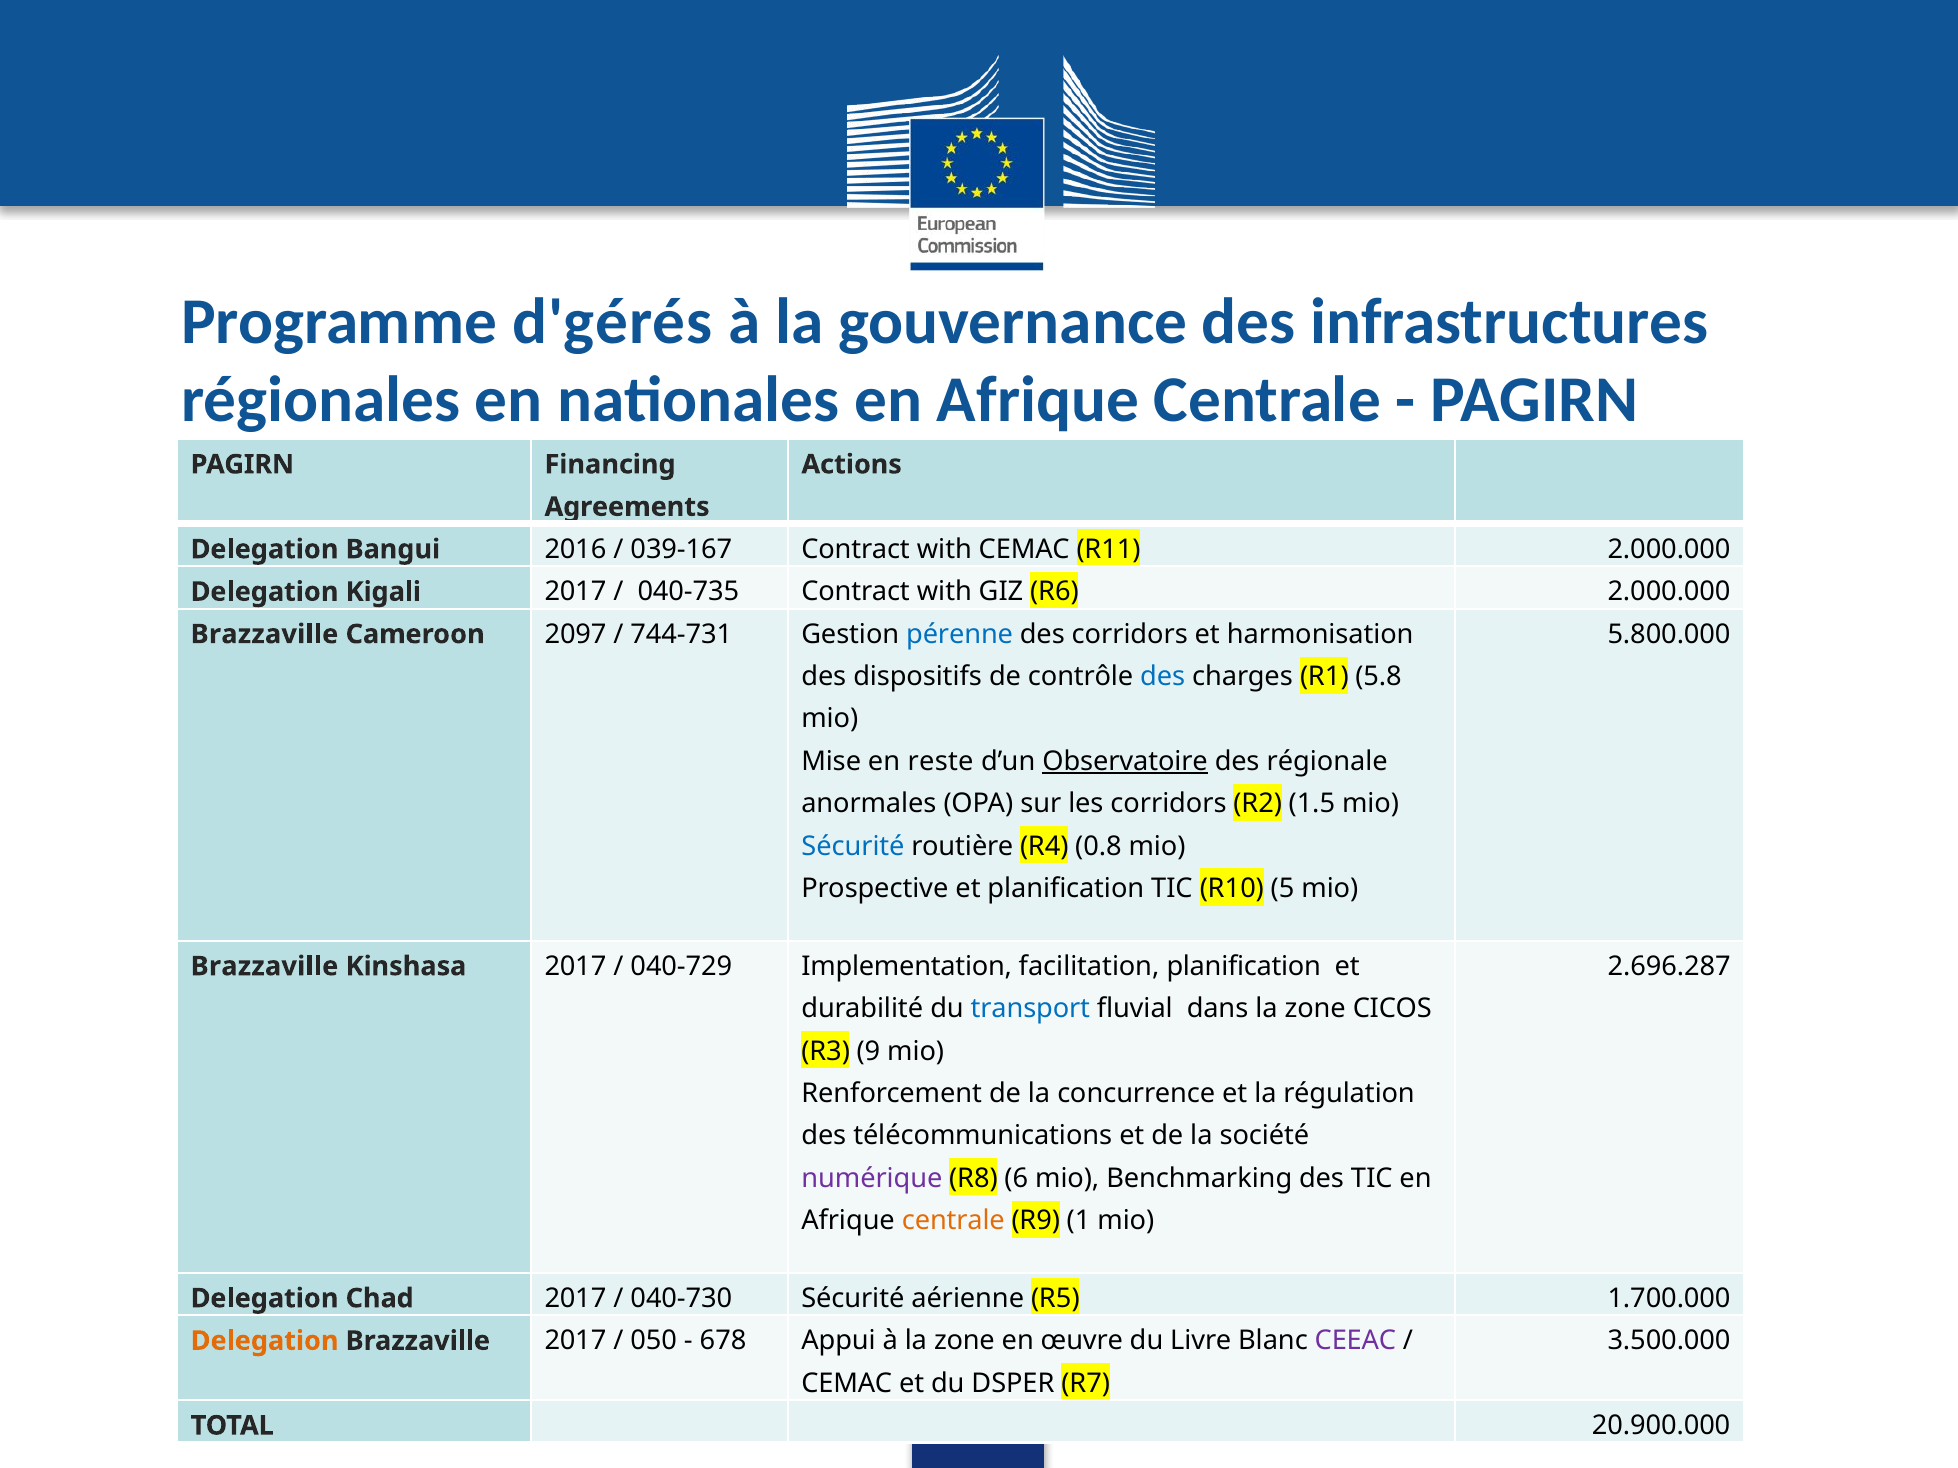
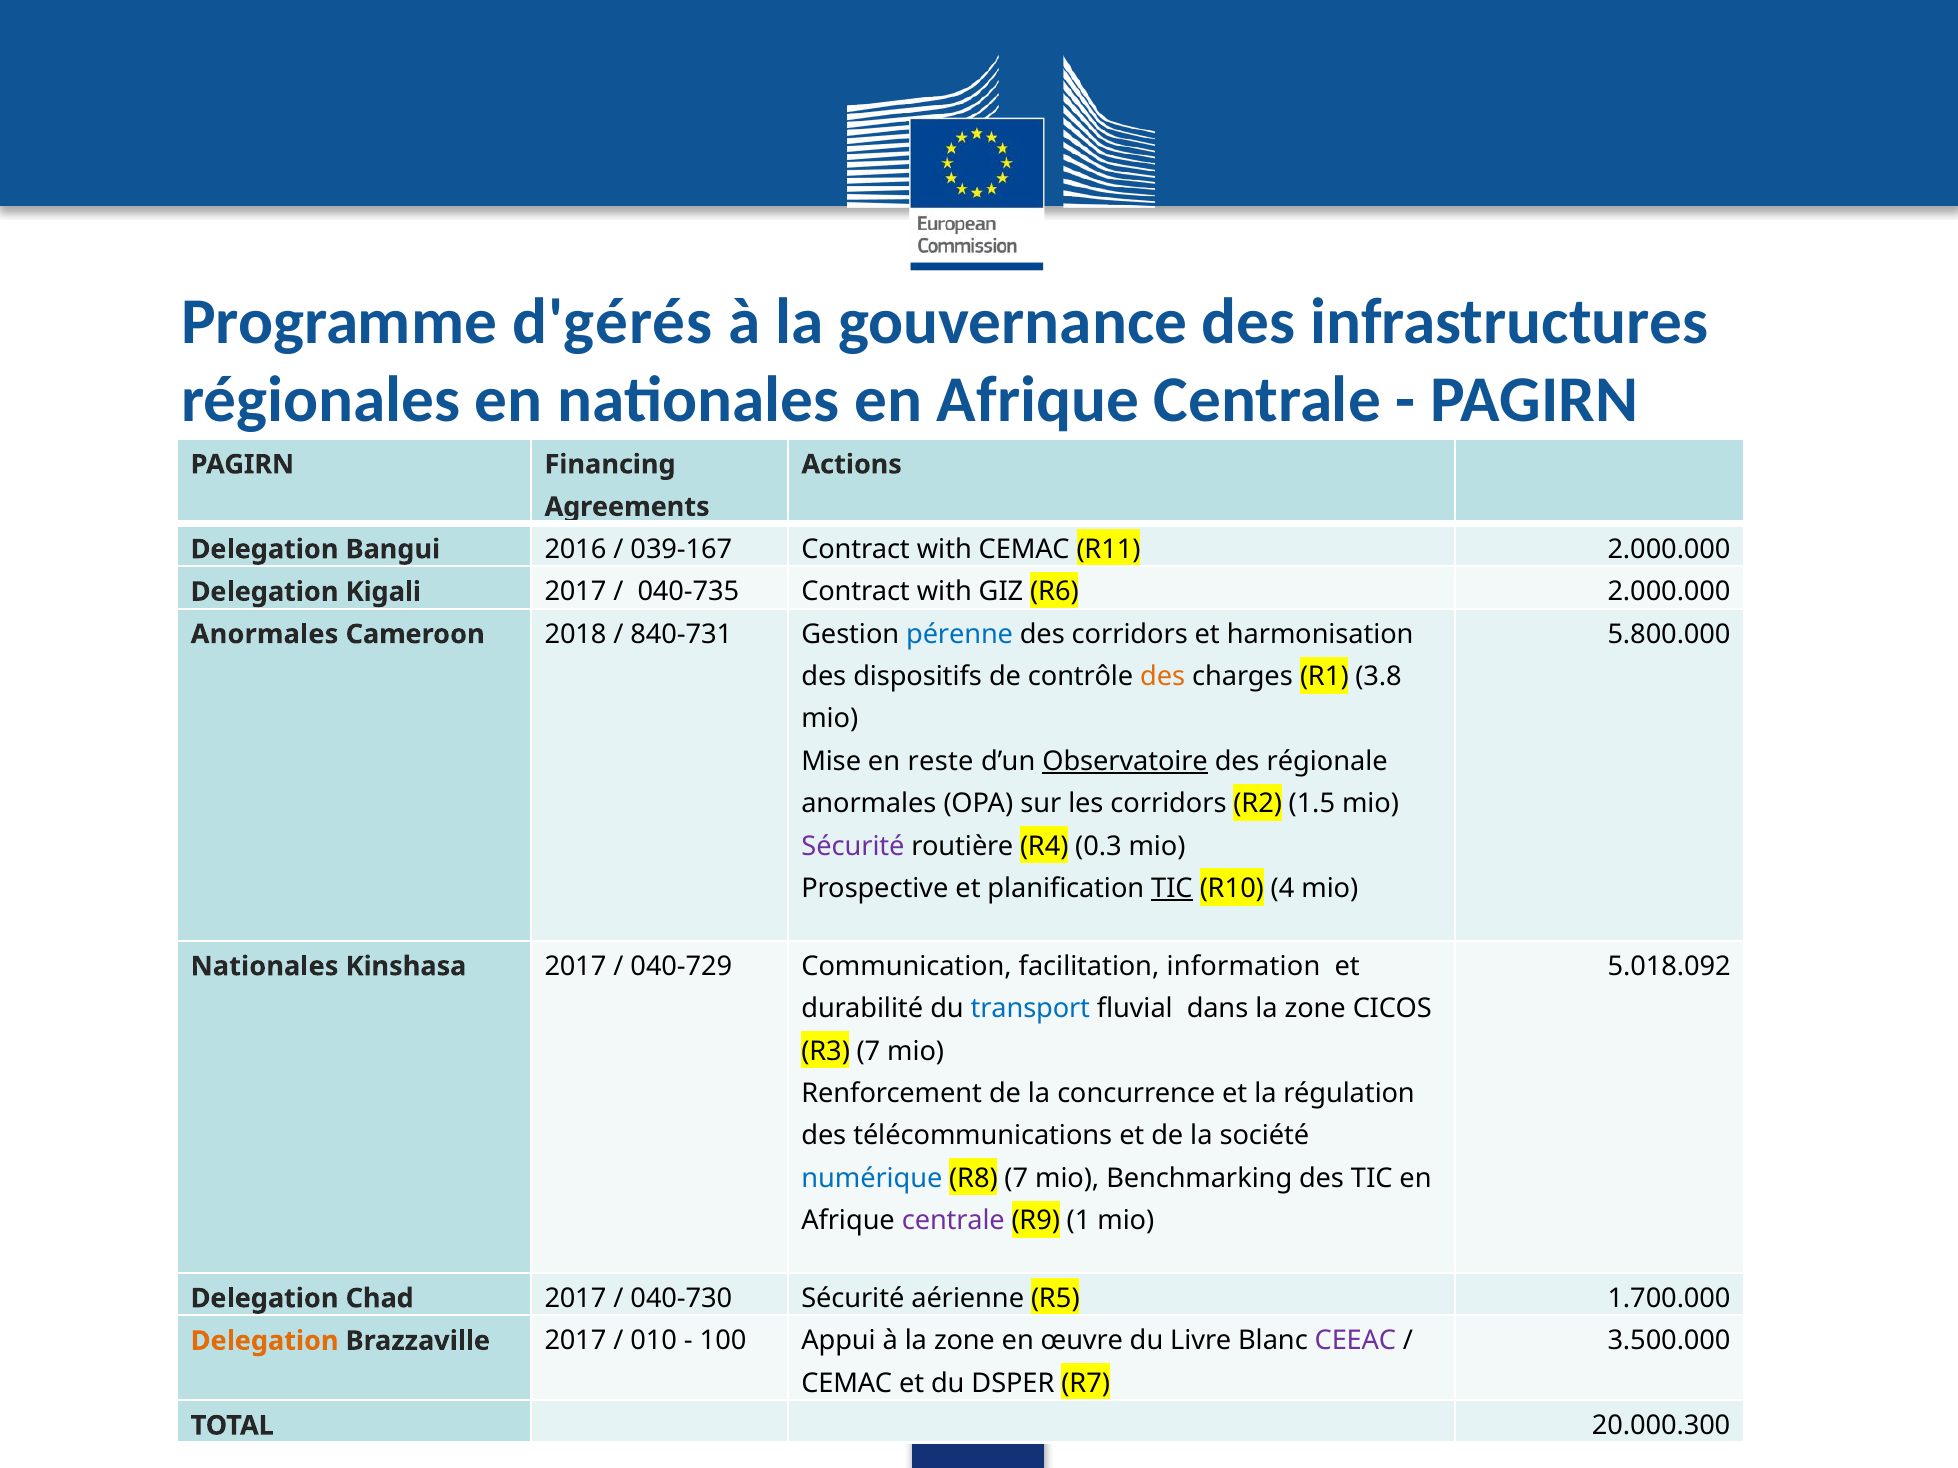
Brazzaville at (264, 634): Brazzaville -> Anormales
2097: 2097 -> 2018
744-731: 744-731 -> 840-731
des at (1163, 677) colour: blue -> orange
5.8: 5.8 -> 3.8
Sécurité at (853, 846) colour: blue -> purple
0.8: 0.8 -> 0.3
TIC at (1172, 889) underline: none -> present
5: 5 -> 4
2.696.287: 2.696.287 -> 5.018.092
Brazzaville at (264, 967): Brazzaville -> Nationales
Implementation: Implementation -> Communication
facilitation planification: planification -> information
R3 9: 9 -> 7
numérique colour: purple -> blue
R8 6: 6 -> 7
centrale at (953, 1221) colour: orange -> purple
050: 050 -> 010
678: 678 -> 100
20.900.000: 20.900.000 -> 20.000.300
